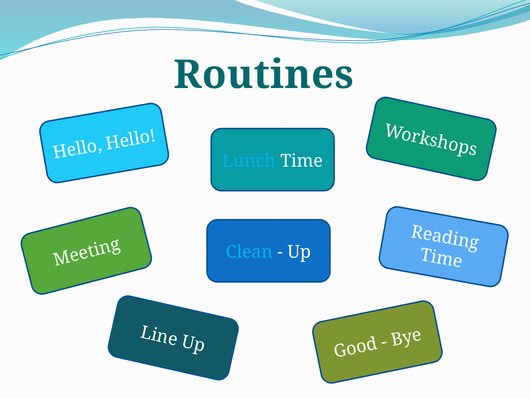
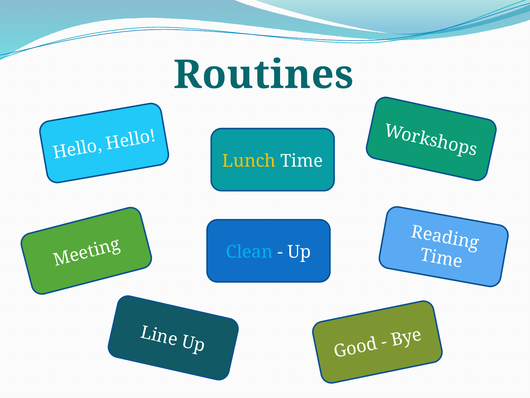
Lunch colour: light blue -> yellow
